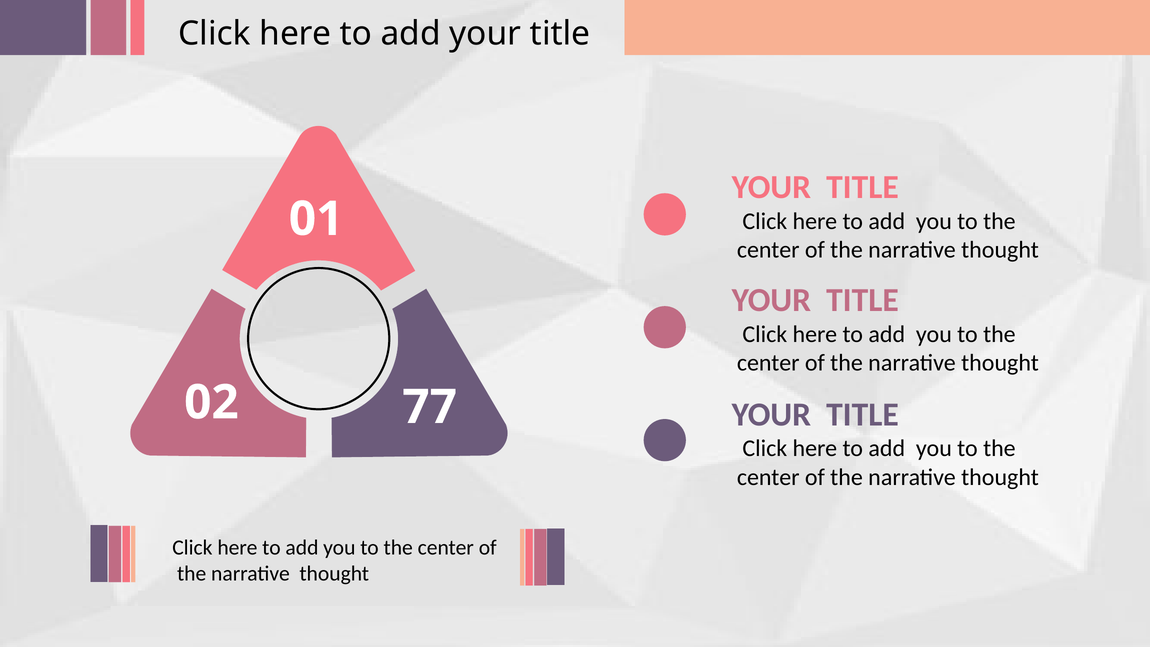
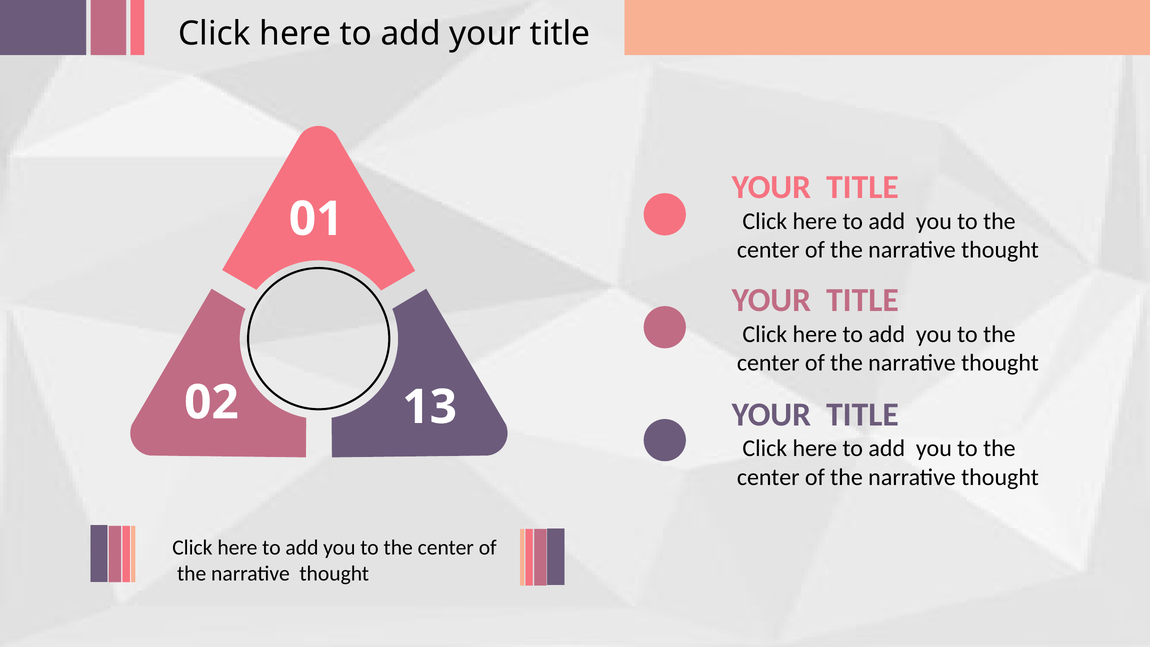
77: 77 -> 13
